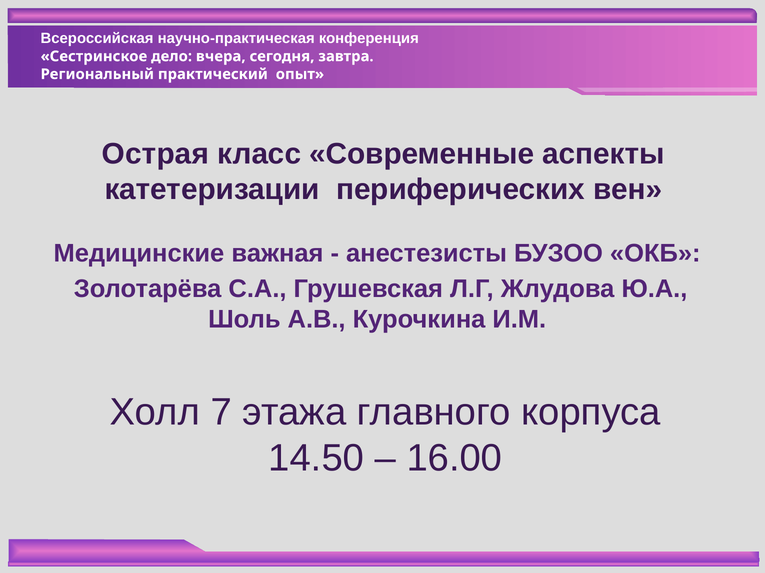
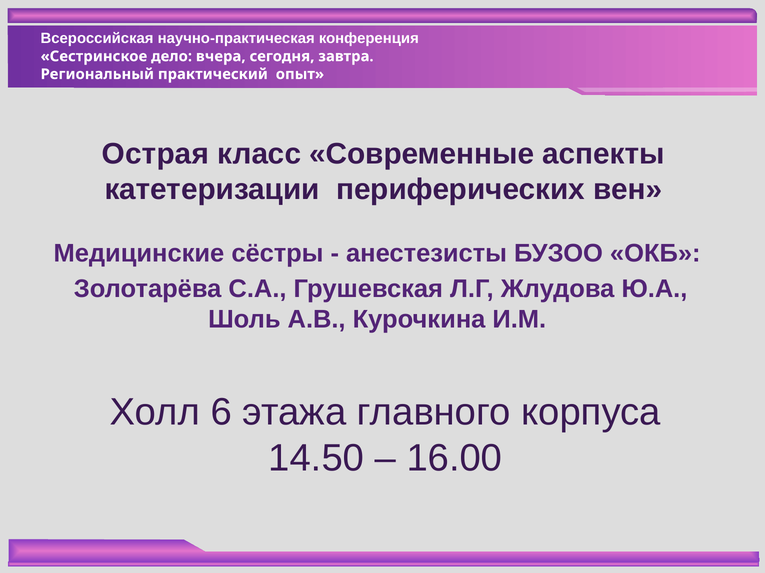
важная: важная -> сёстры
7: 7 -> 6
